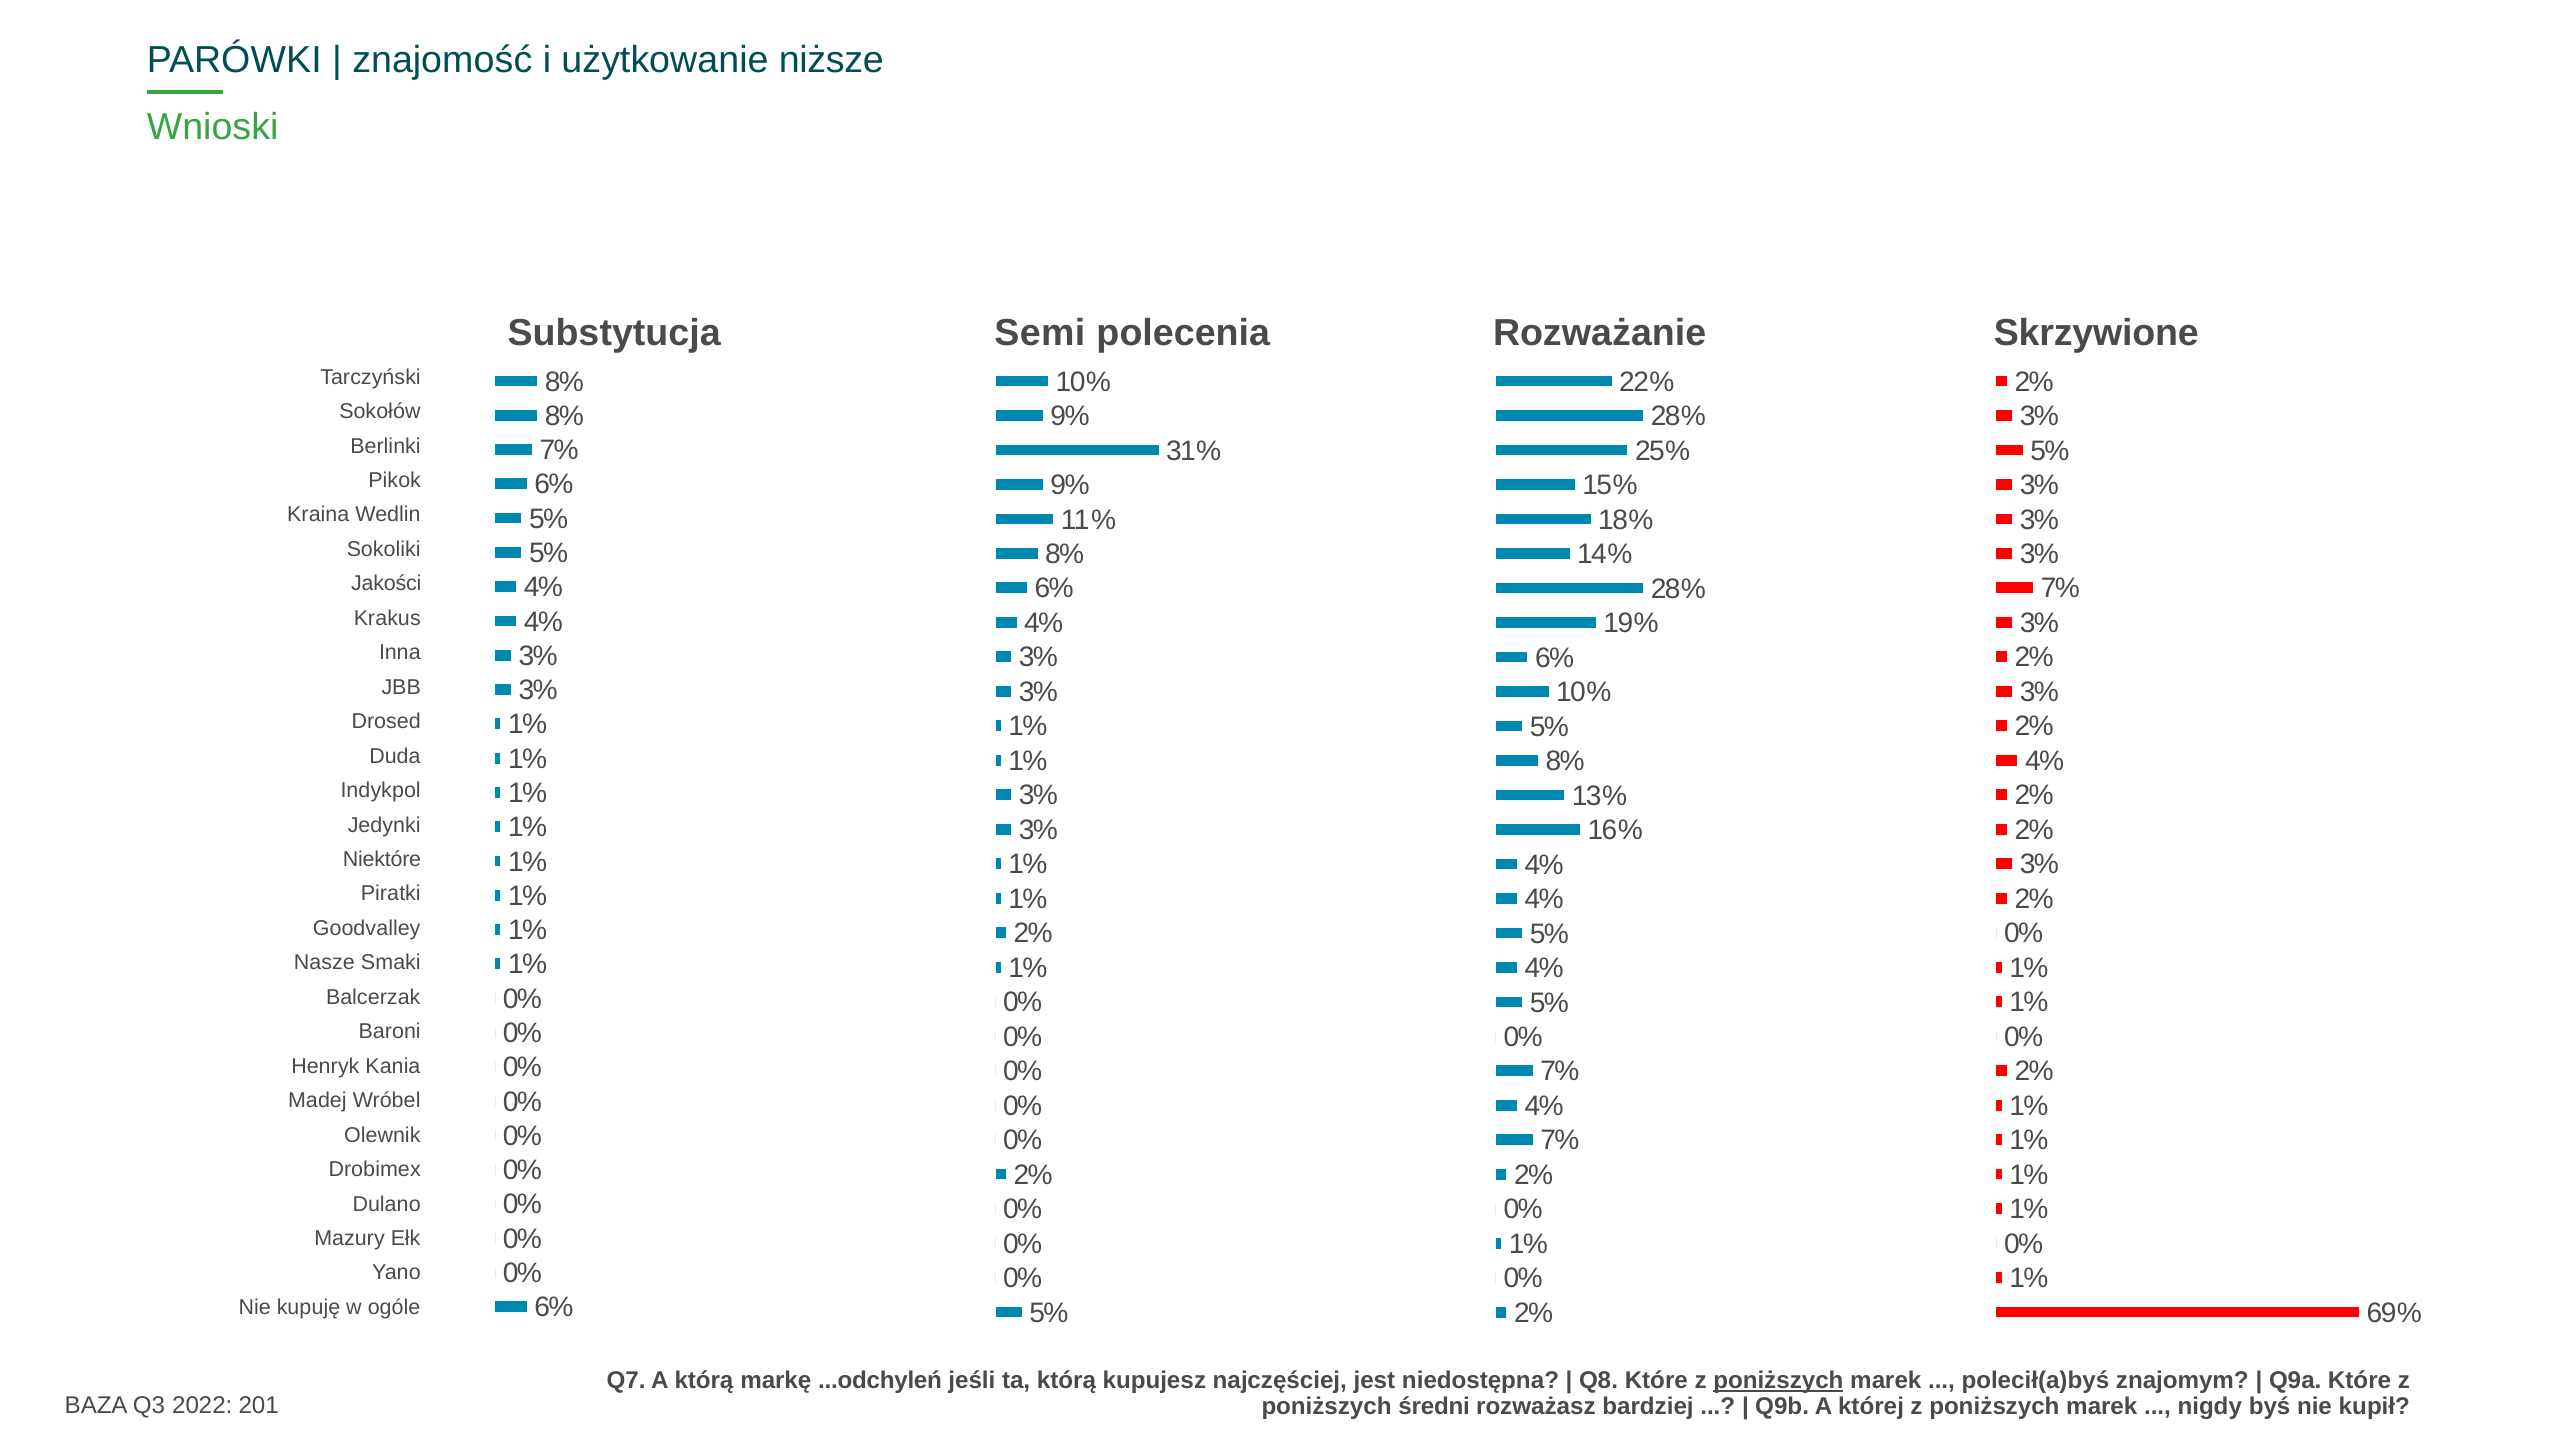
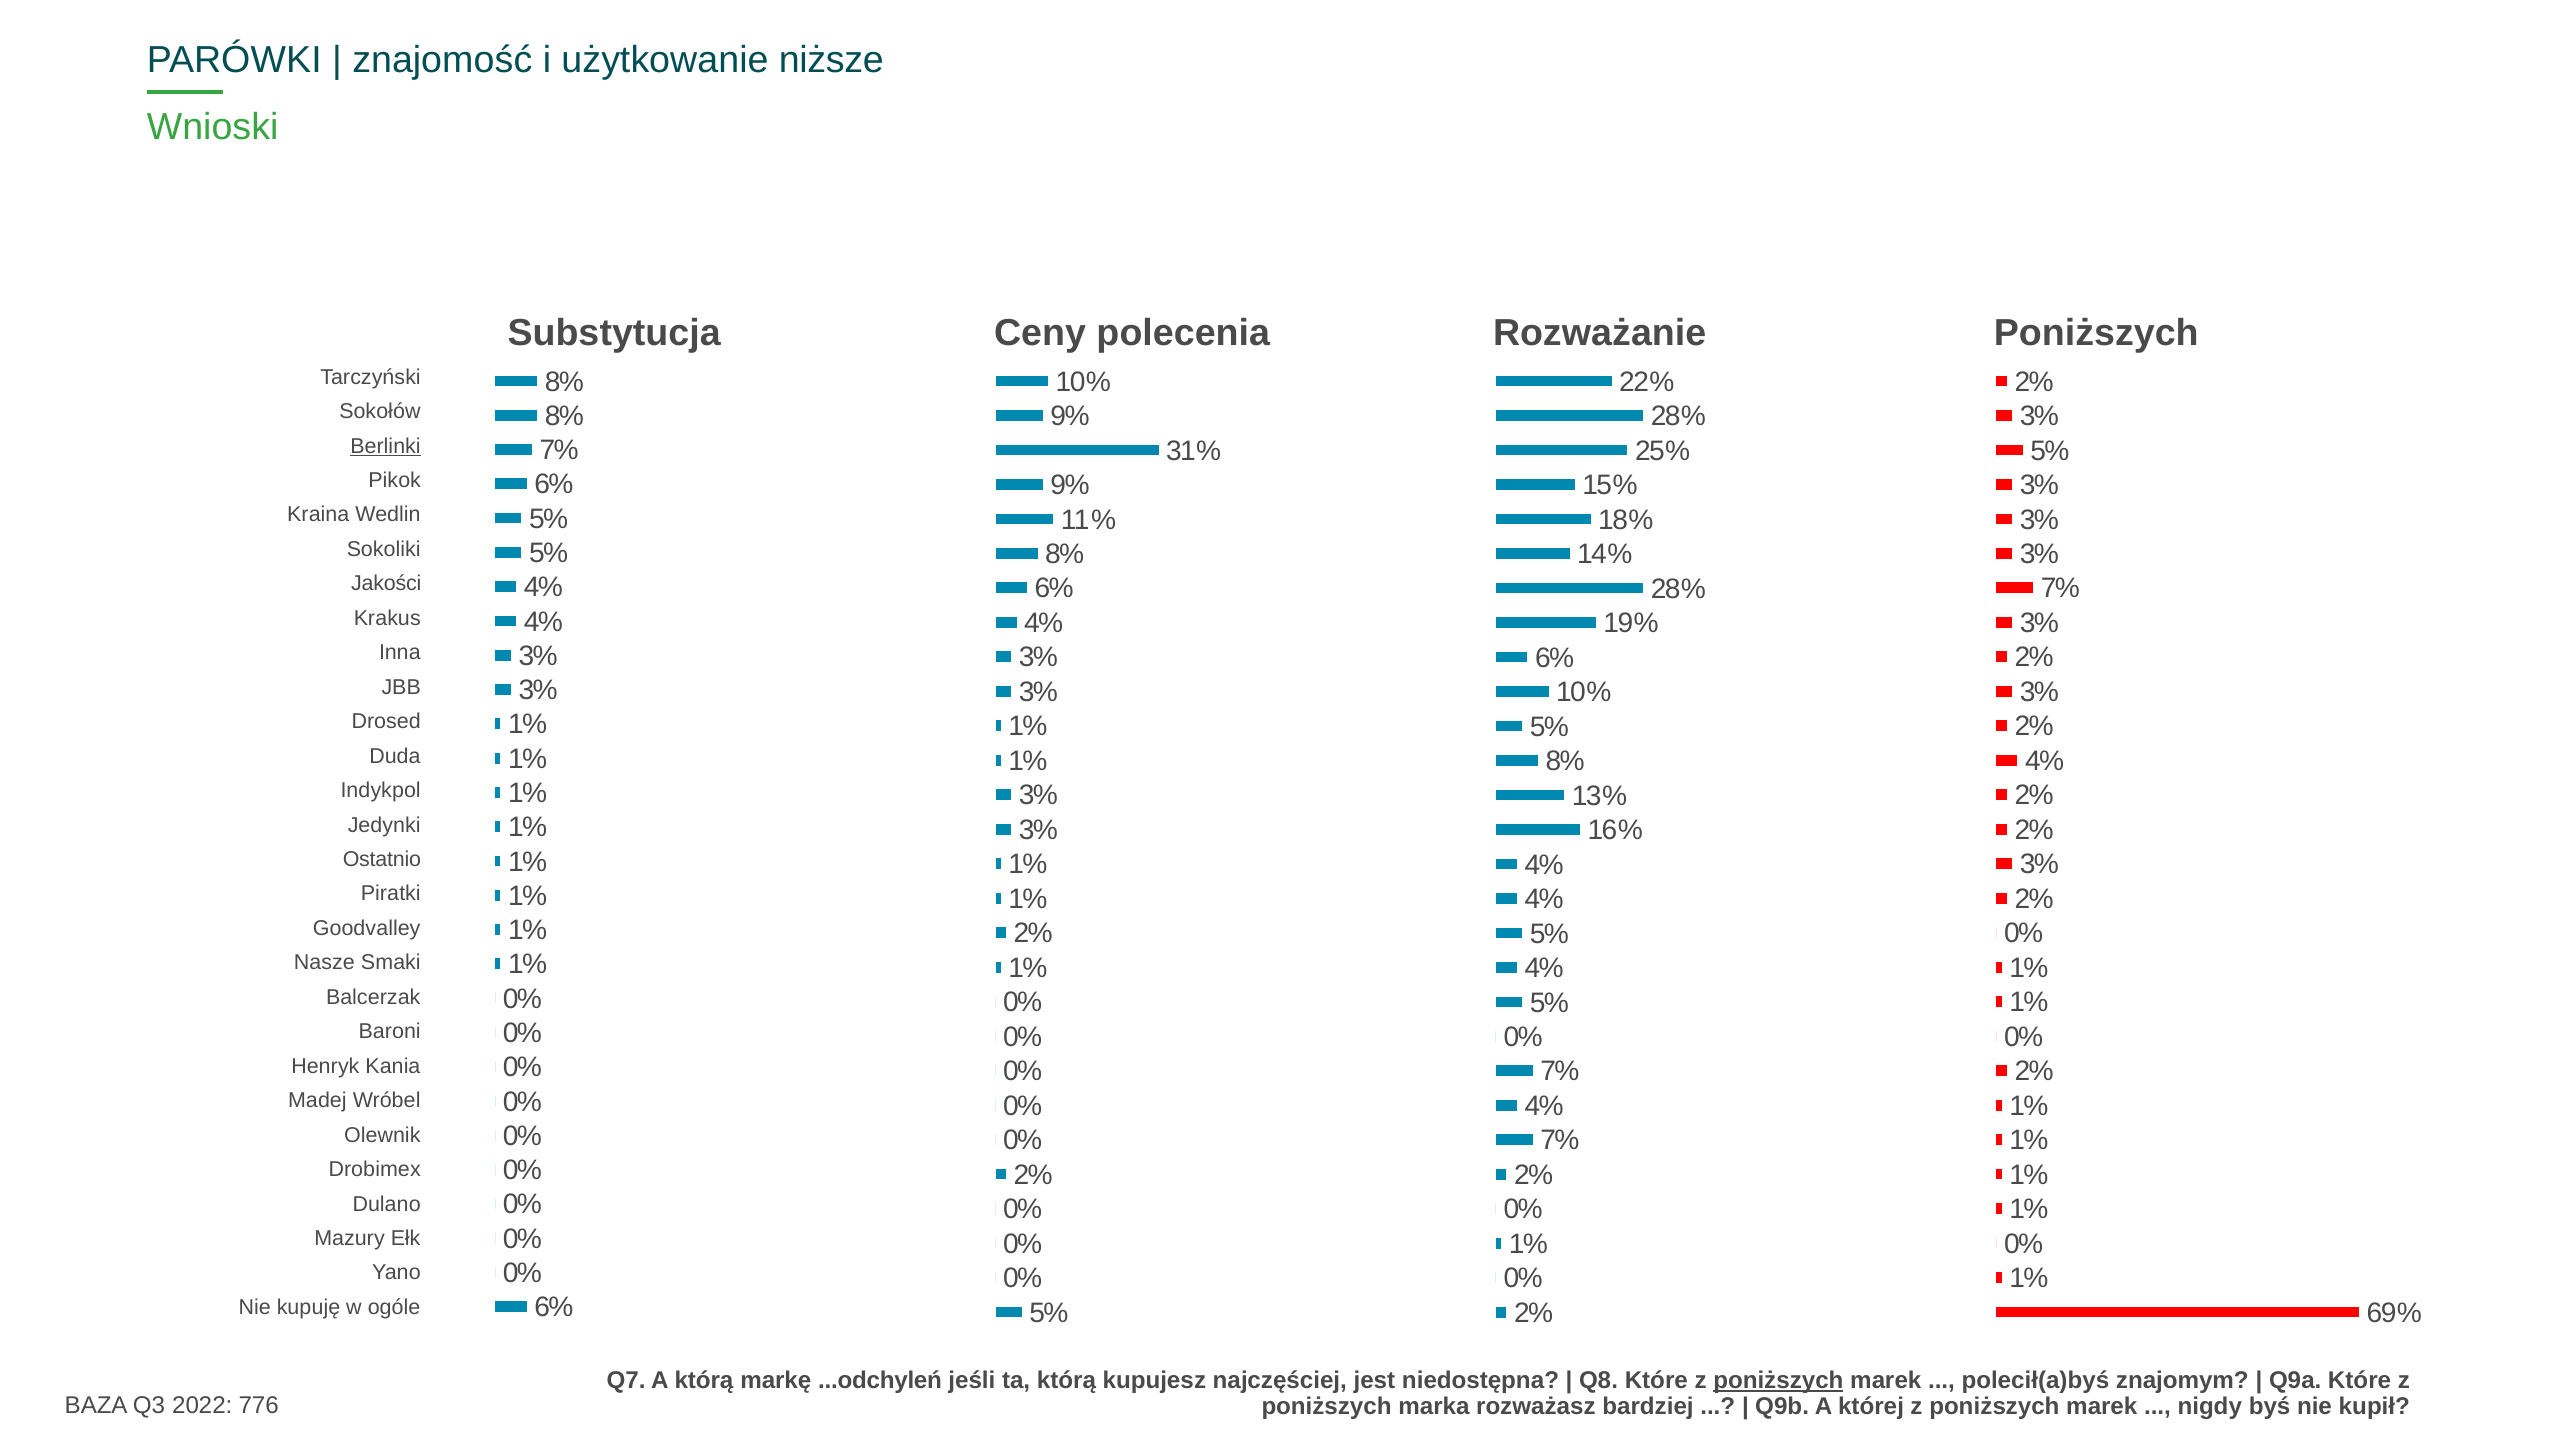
Semi: Semi -> Ceny
Rozważanie Skrzywione: Skrzywione -> Poniższych
Berlinki underline: none -> present
Niektóre: Niektóre -> Ostatnio
201: 201 -> 776
średni: średni -> marka
